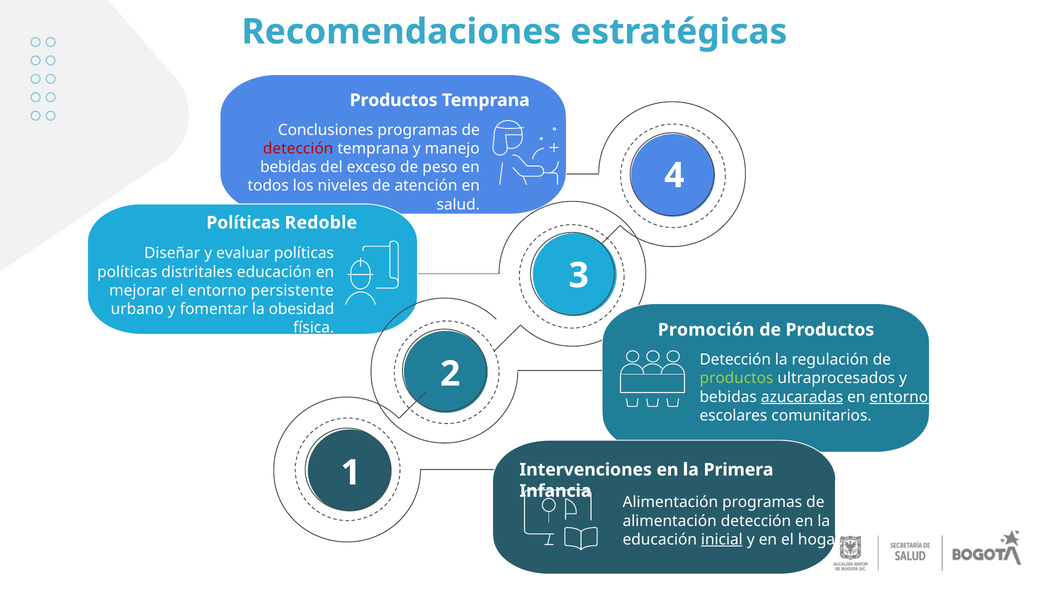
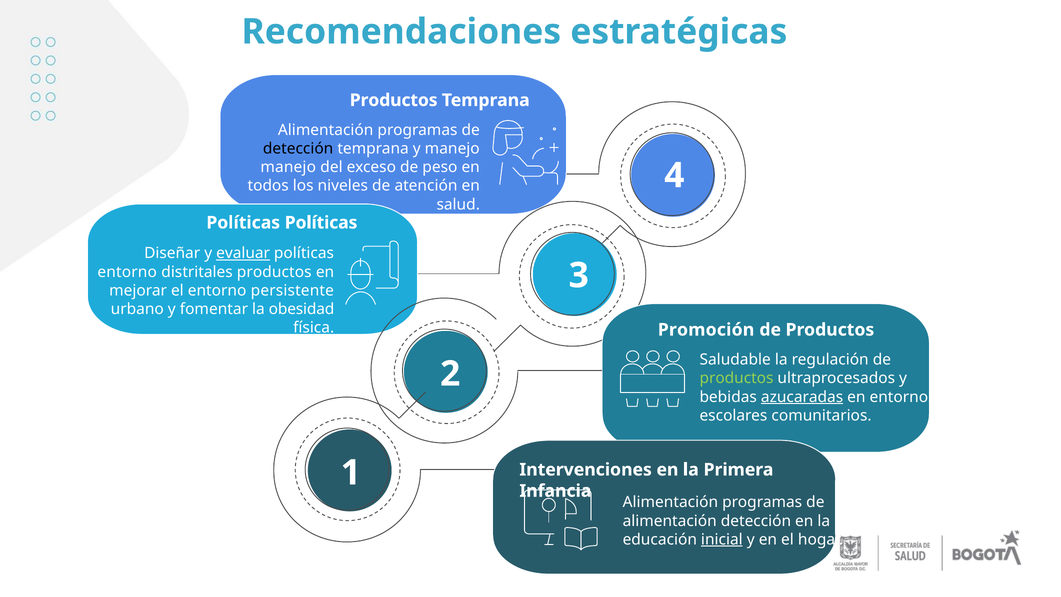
Conclusiones at (326, 130): Conclusiones -> Alimentación
detección at (298, 149) colour: red -> black
bebidas at (288, 167): bebidas -> manejo
Políticas Redoble: Redoble -> Políticas
evaluar underline: none -> present
políticas at (127, 272): políticas -> entorno
distritales educación: educación -> productos
Detección at (735, 360): Detección -> Saludable
entornos underline: present -> none
